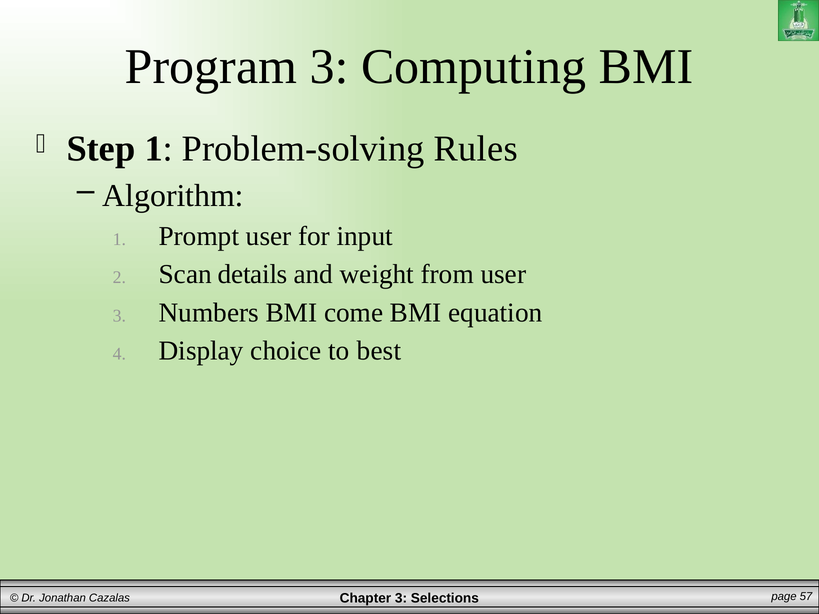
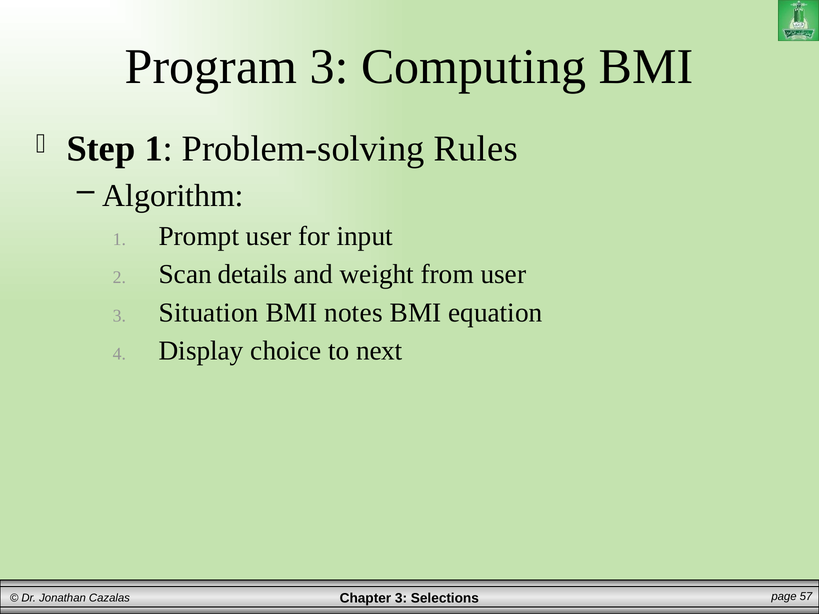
Numbers: Numbers -> Situation
come: come -> notes
best: best -> next
